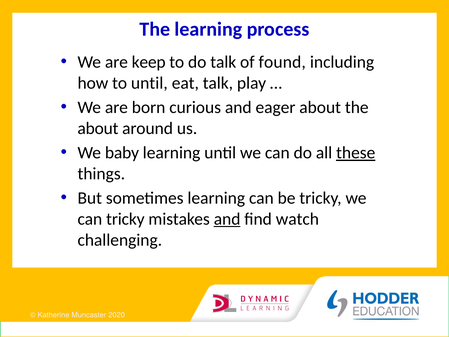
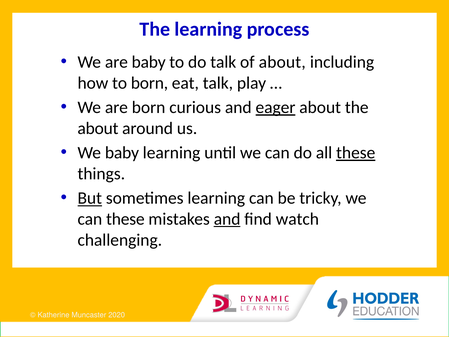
are keep: keep -> baby
of found: found -> about
to until: until -> born
eager underline: none -> present
But underline: none -> present
can tricky: tricky -> these
